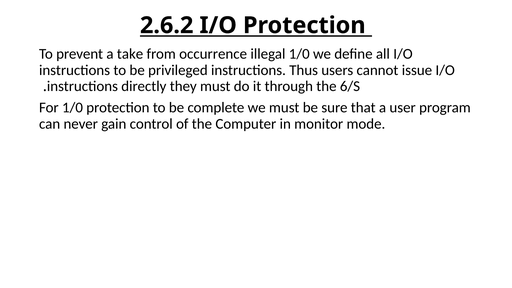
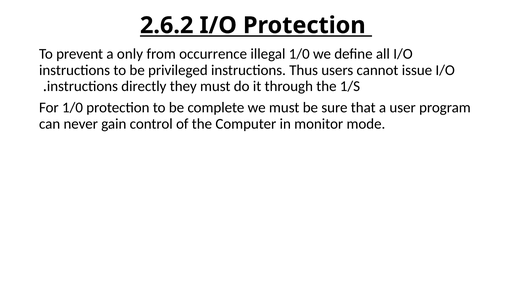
take: take -> only
6/S: 6/S -> 1/S
